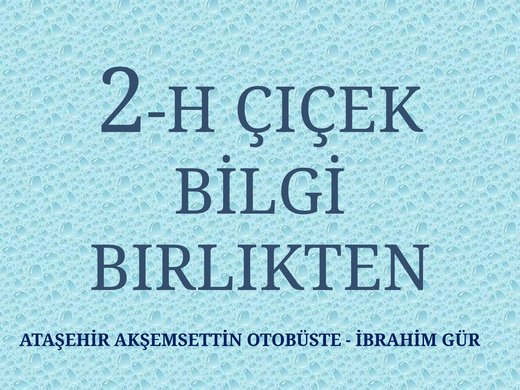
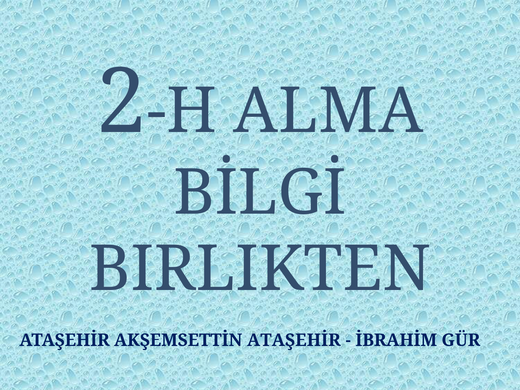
ÇIÇEK: ÇIÇEK -> ALMA
AKŞEMSETTİN OTOBÜSTE: OTOBÜSTE -> ATAŞEHİR
